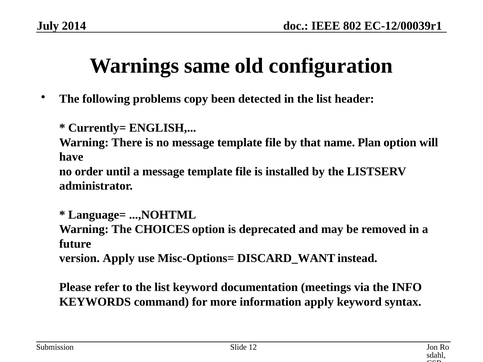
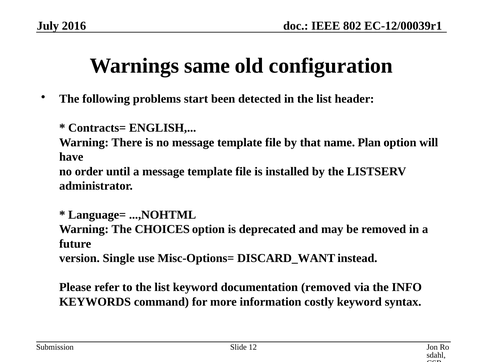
2014: 2014 -> 2016
copy: copy -> start
Currently=: Currently= -> Contracts=
version Apply: Apply -> Single
documentation meetings: meetings -> removed
information apply: apply -> costly
